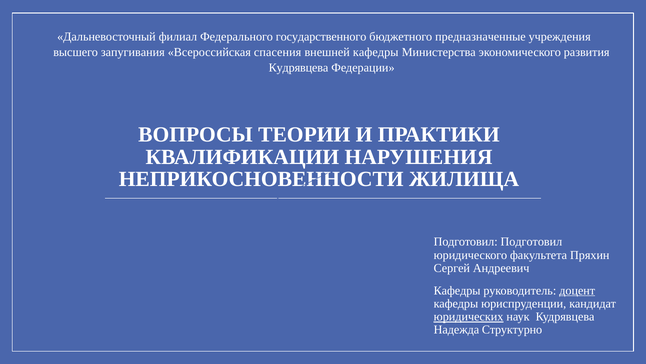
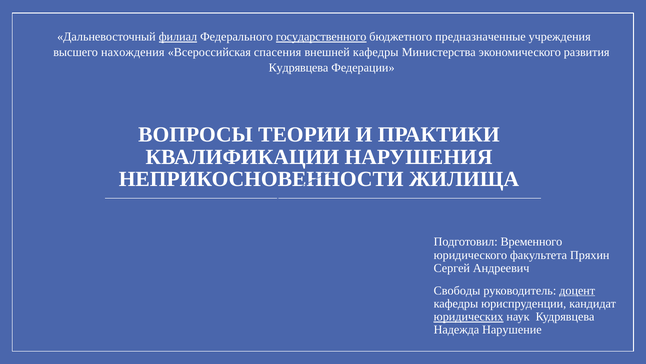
филиал underline: none -> present
государственного underline: none -> present
запугивания: запугивания -> нахождения
Подготовил Подготовил: Подготовил -> Временного
Кафедры at (457, 290): Кафедры -> Свободы
Структурно: Структурно -> Нарушение
